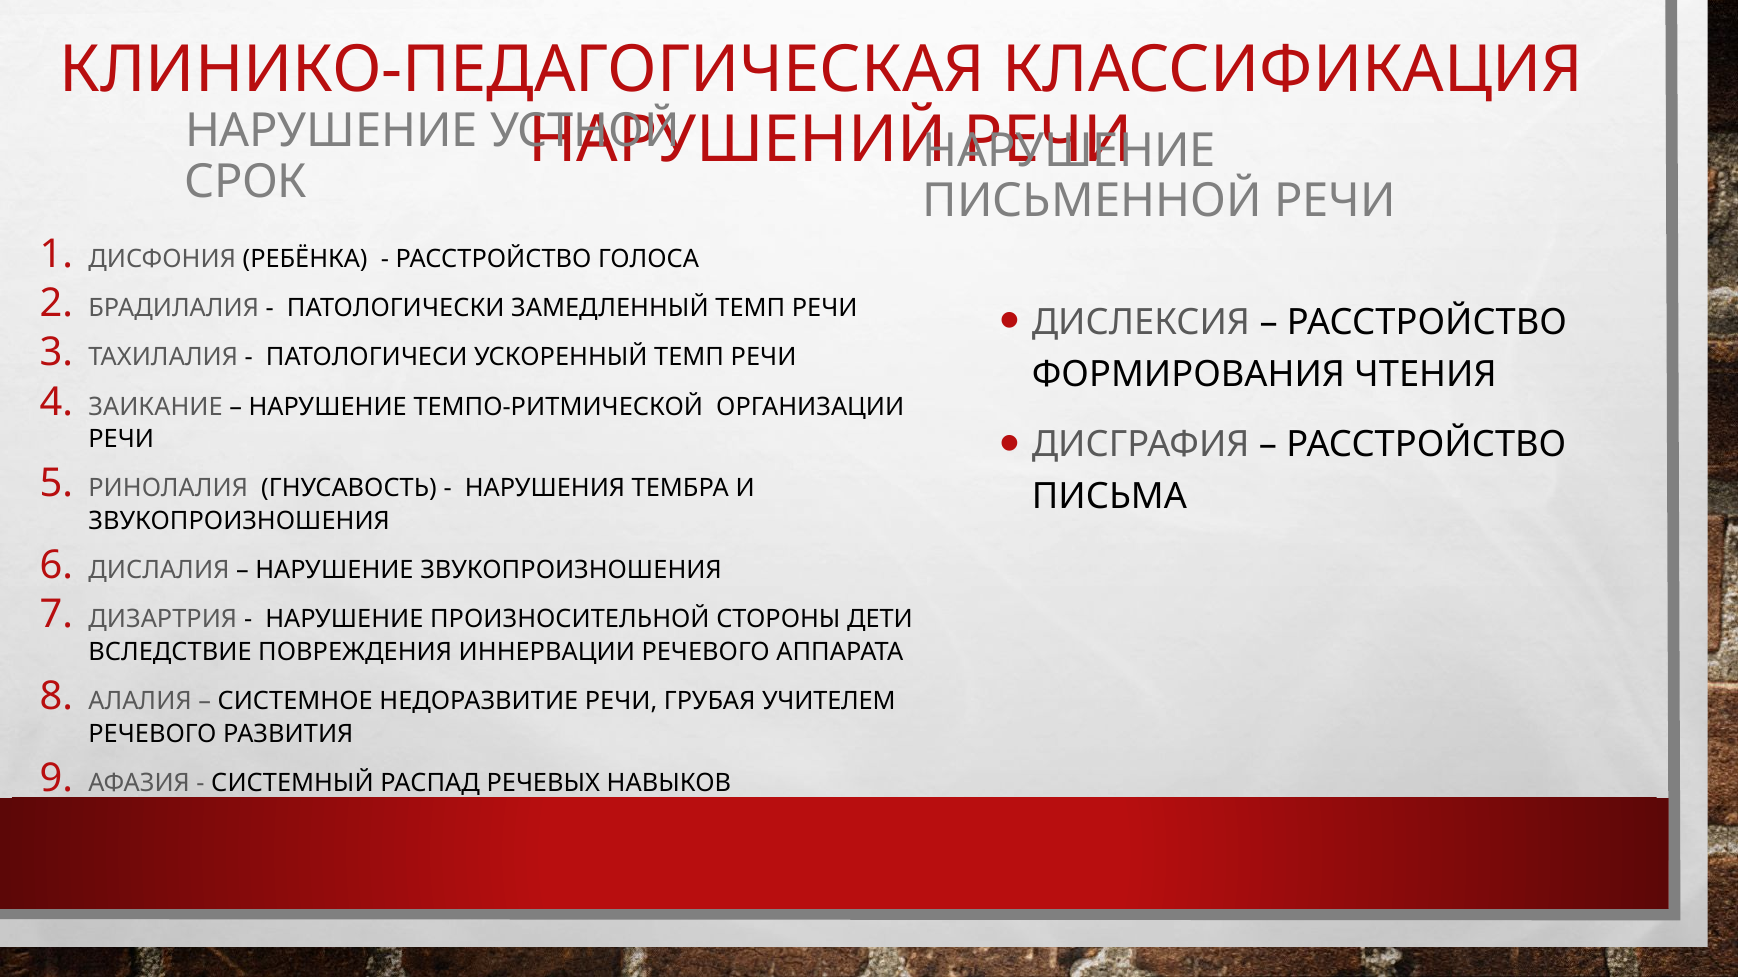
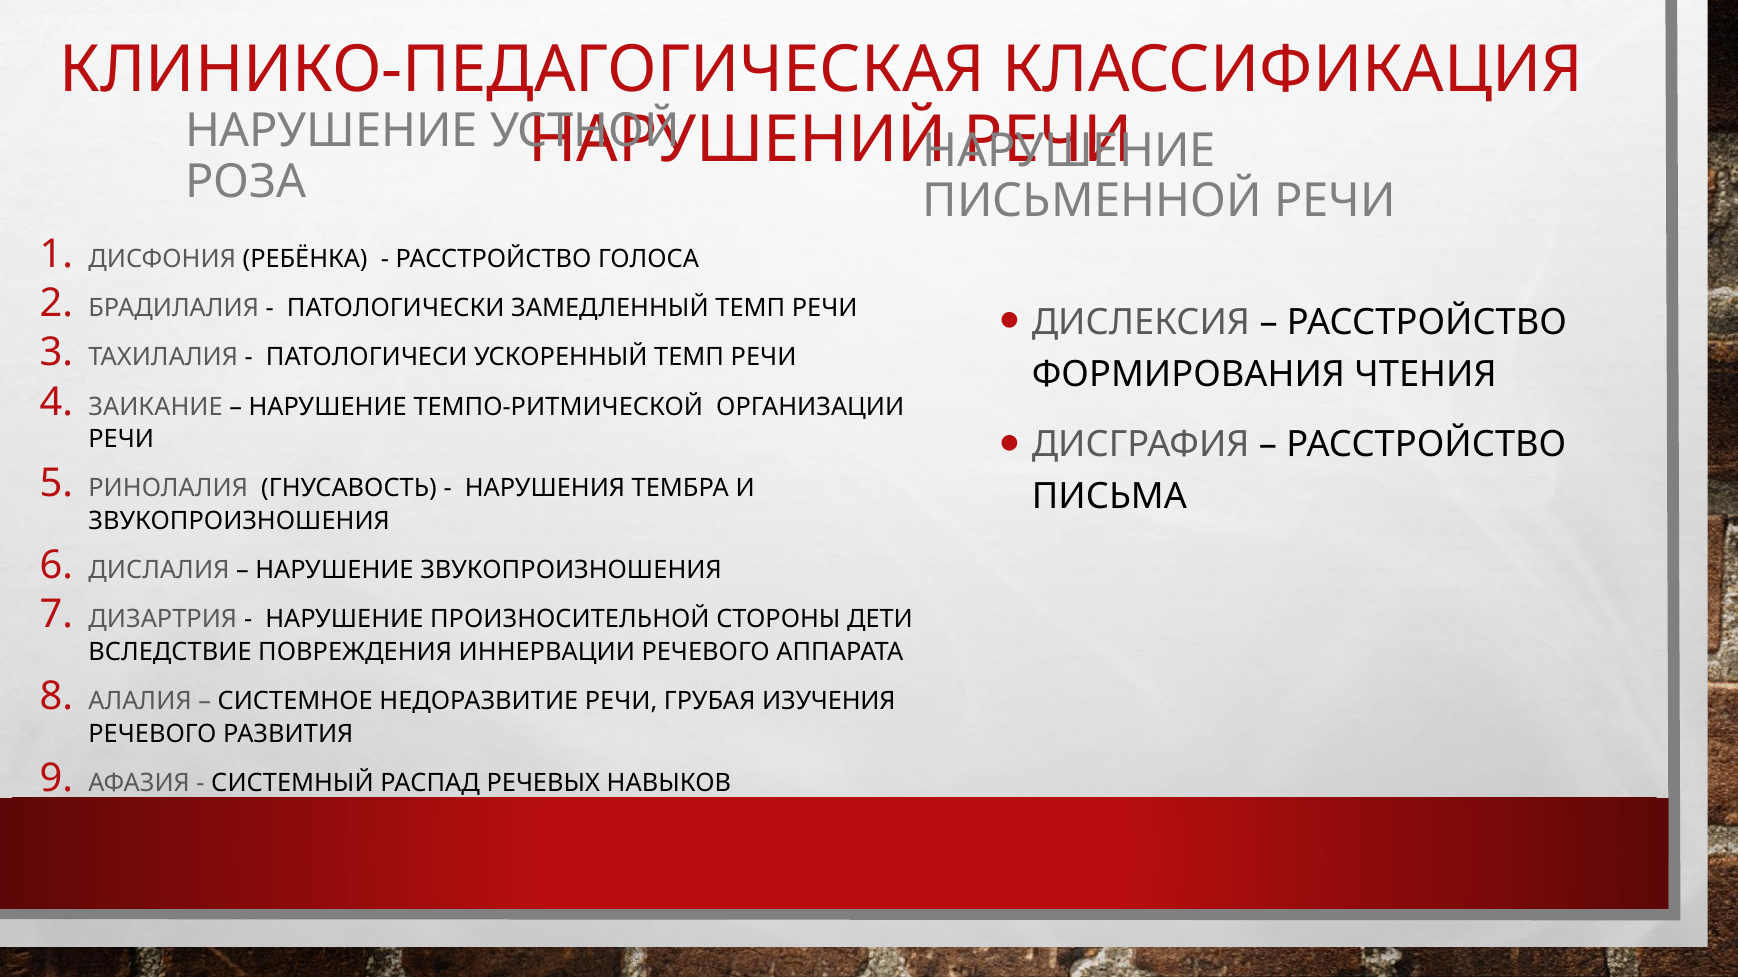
СРОК: СРОК -> РОЗА
УЧИТЕЛЕМ: УЧИТЕЛЕМ -> ИЗУЧЕНИЯ
